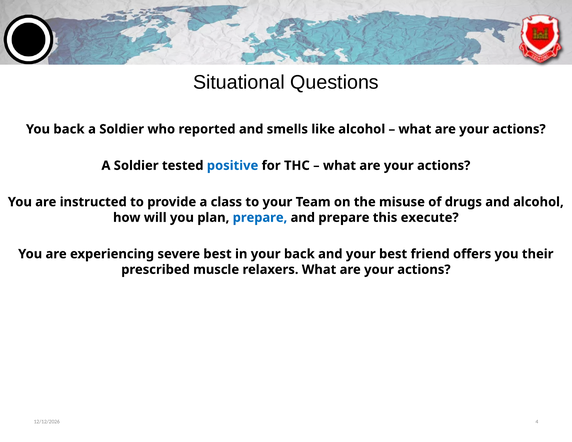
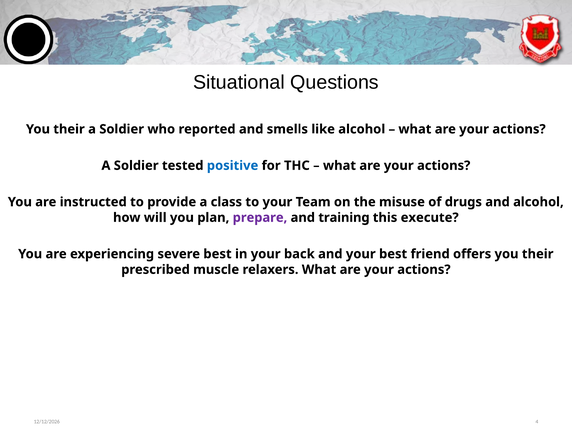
back at (69, 129): back -> their
prepare at (260, 218) colour: blue -> purple
and prepare: prepare -> training
